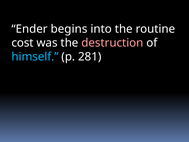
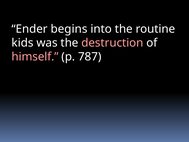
cost: cost -> kids
himself colour: light blue -> pink
281: 281 -> 787
